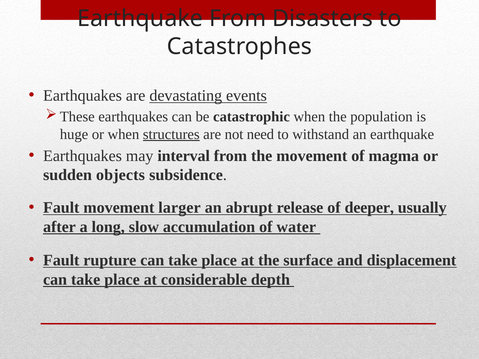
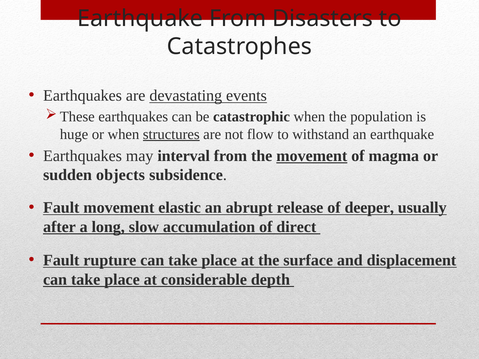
need: need -> flow
movement at (312, 156) underline: none -> present
larger: larger -> elastic
water: water -> direct
